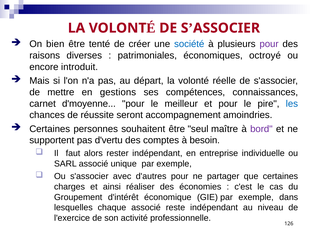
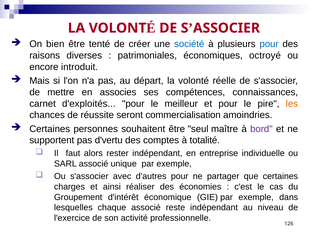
pour at (269, 44) colour: purple -> blue
gestions: gestions -> associes
d'moyenne: d'moyenne -> d'exploités
les colour: blue -> orange
accompagnement: accompagnement -> commercialisation
besoin: besoin -> totalité
